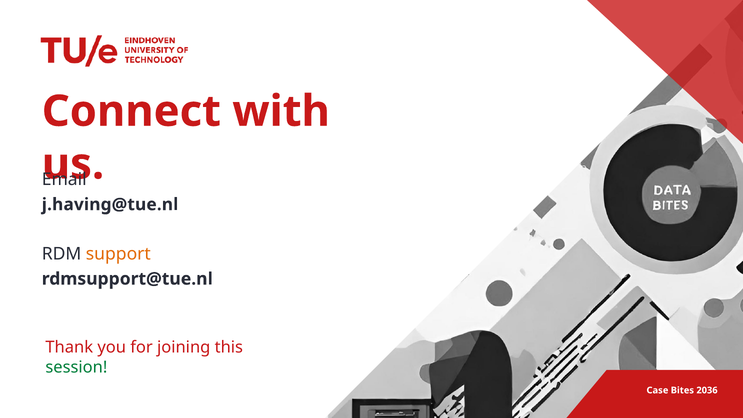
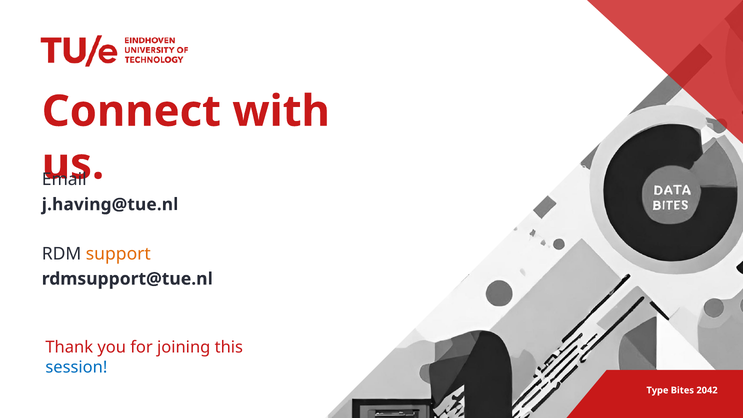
session colour: green -> blue
Case: Case -> Type
2036: 2036 -> 2042
